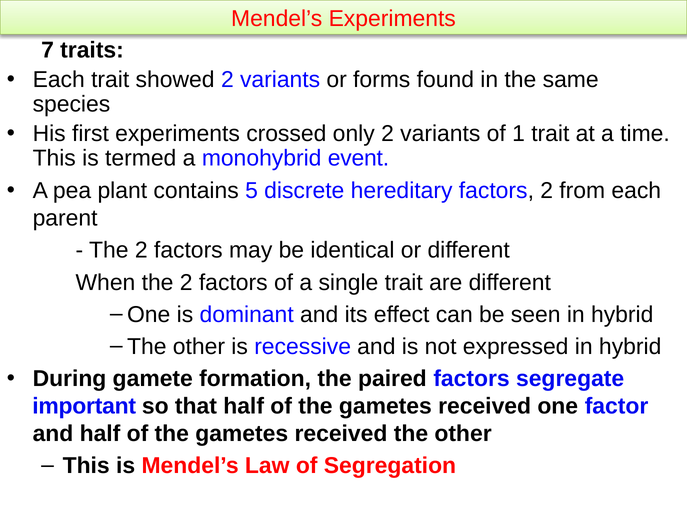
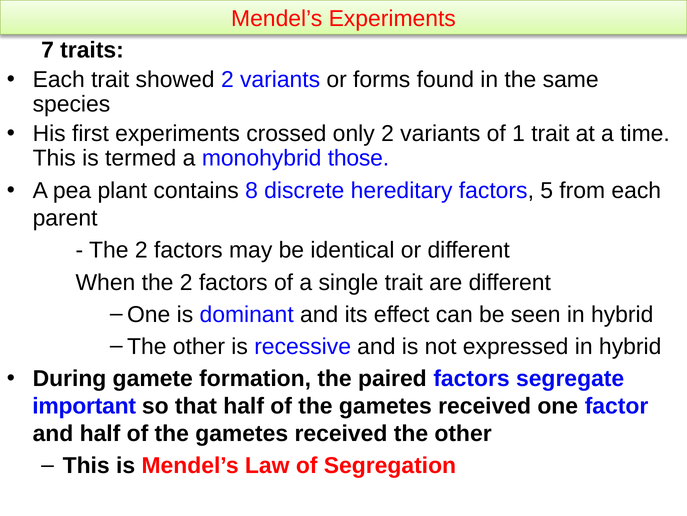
event: event -> those
5: 5 -> 8
factors 2: 2 -> 5
